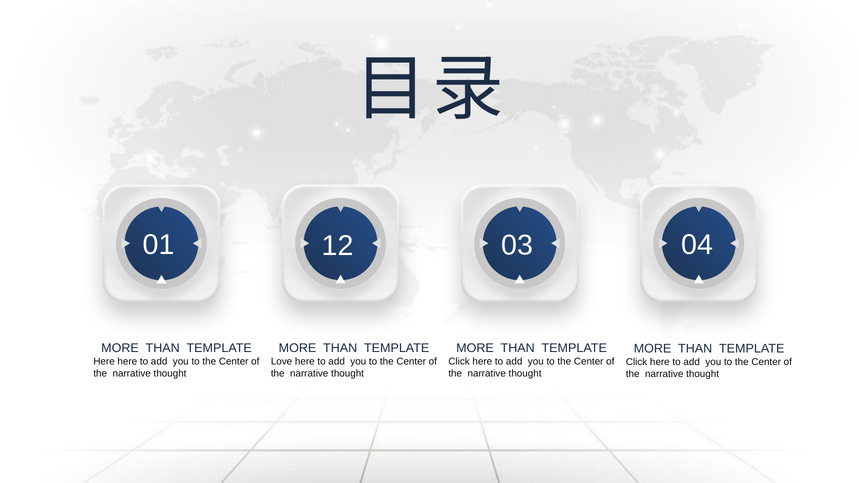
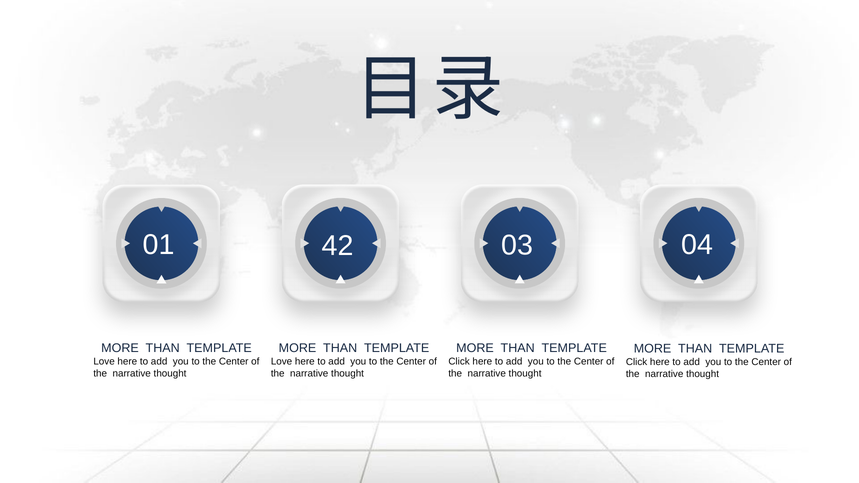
12: 12 -> 42
Here at (104, 362): Here -> Love
